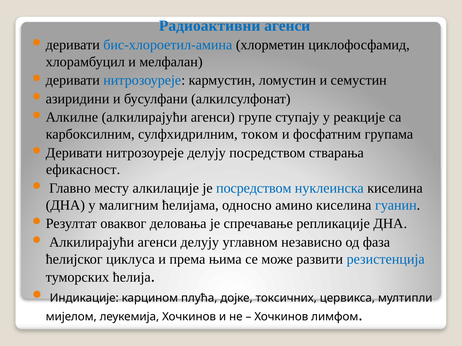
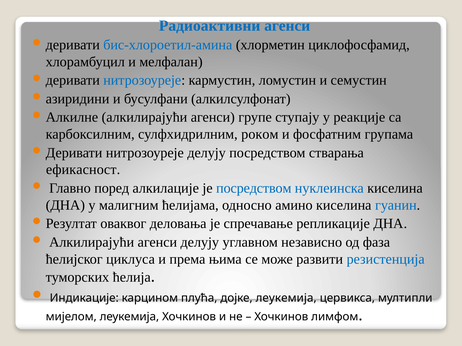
током: током -> роком
месту: месту -> поред
дојке токсичних: токсичних -> леукемија
